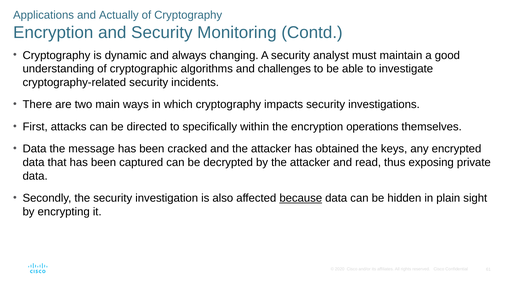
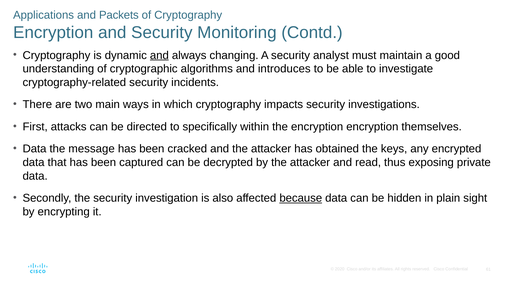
Actually: Actually -> Packets
and at (159, 55) underline: none -> present
challenges: challenges -> introduces
encryption operations: operations -> encryption
